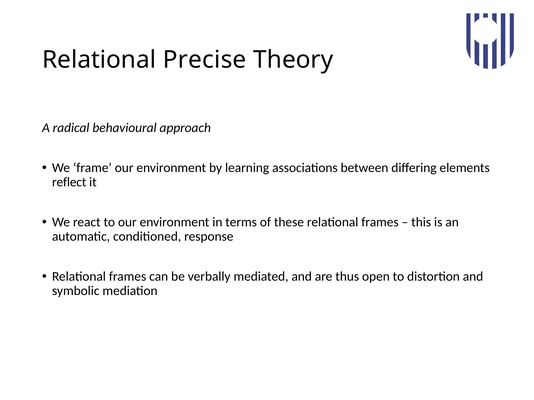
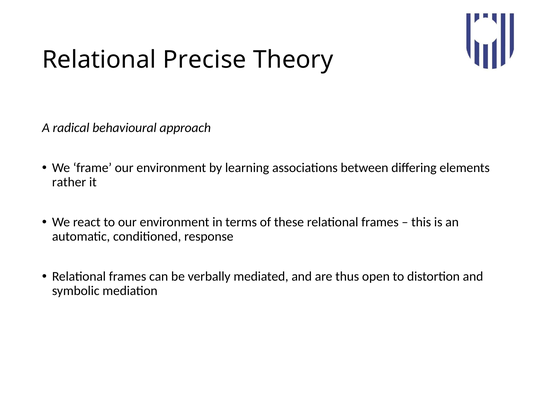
reflect: reflect -> rather
